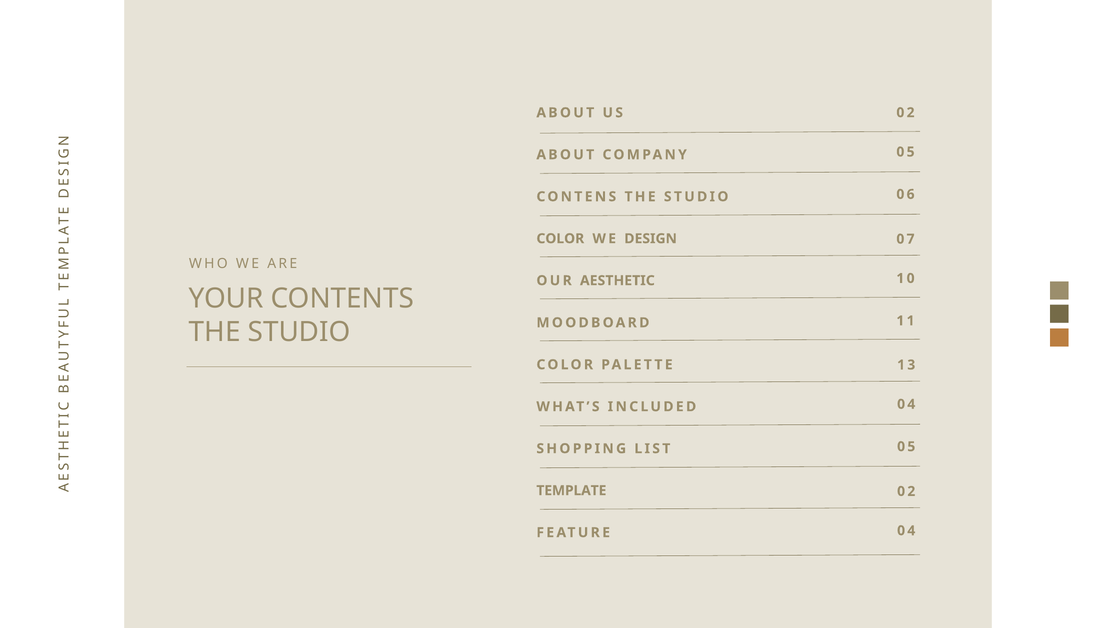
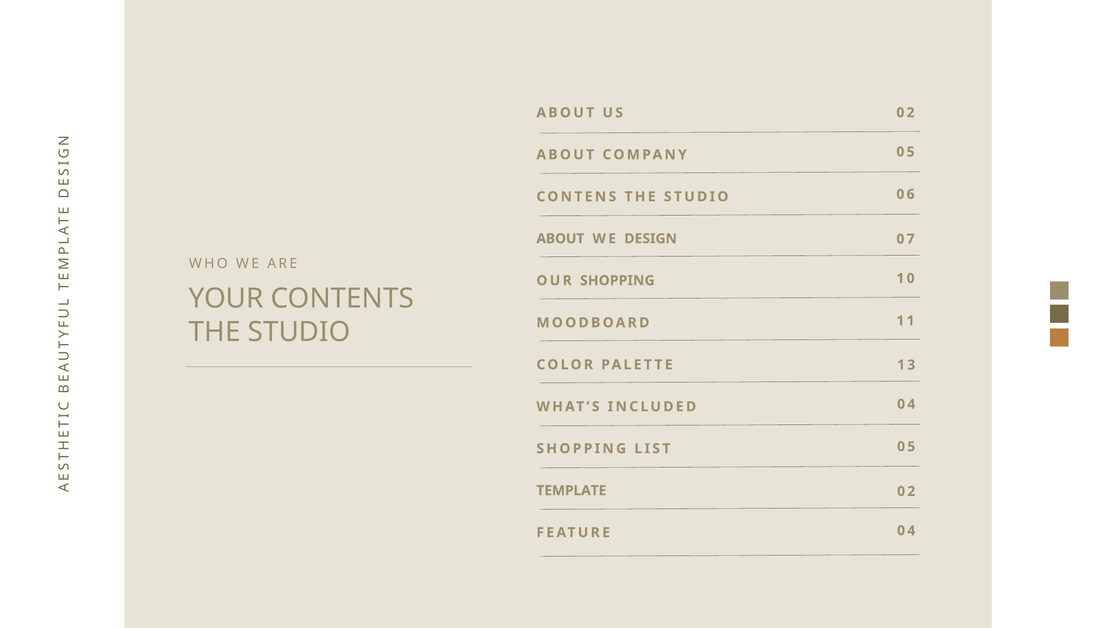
COLOR at (560, 239): COLOR -> ABOUT
OUR AESTHETIC: AESTHETIC -> SHOPPING
